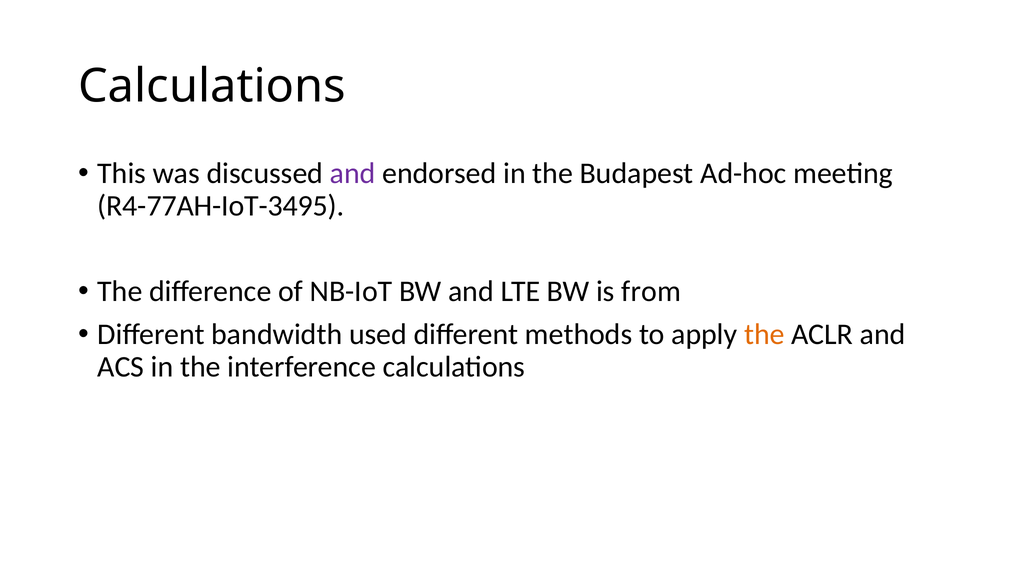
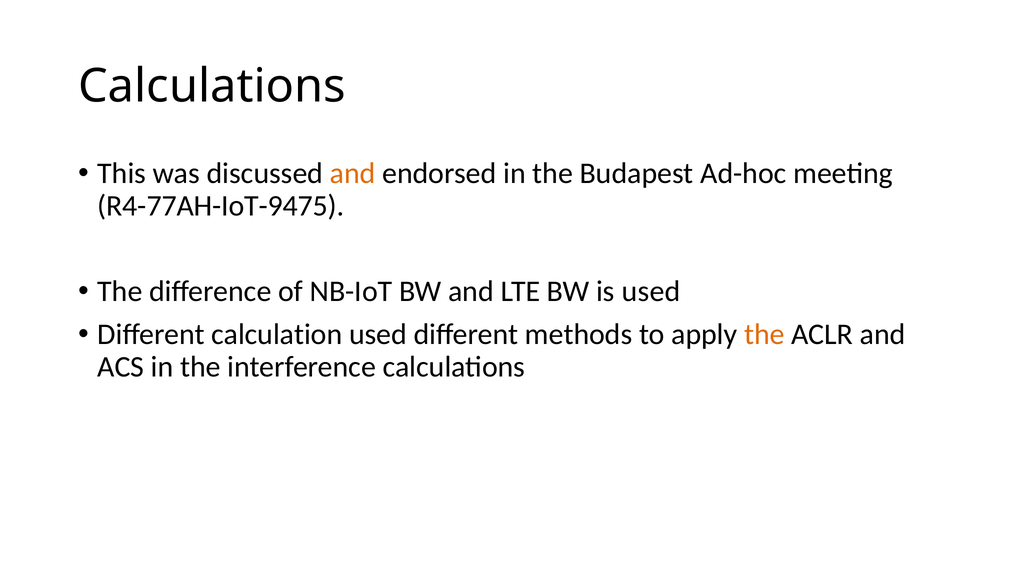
and at (353, 173) colour: purple -> orange
R4-77AH-IoT-3495: R4-77AH-IoT-3495 -> R4-77AH-IoT-9475
is from: from -> used
bandwidth: bandwidth -> calculation
